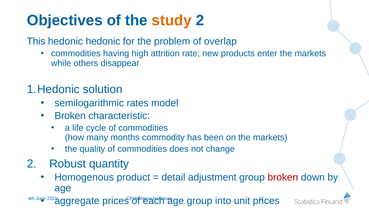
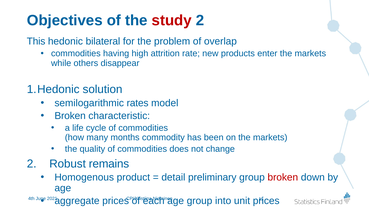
study colour: orange -> red
hedonic hedonic: hedonic -> bilateral
quantity: quantity -> remains
adjustment: adjustment -> preliminary
